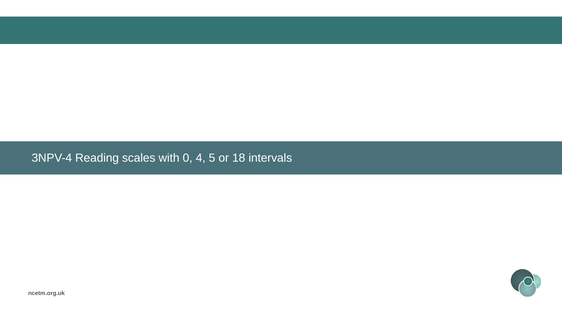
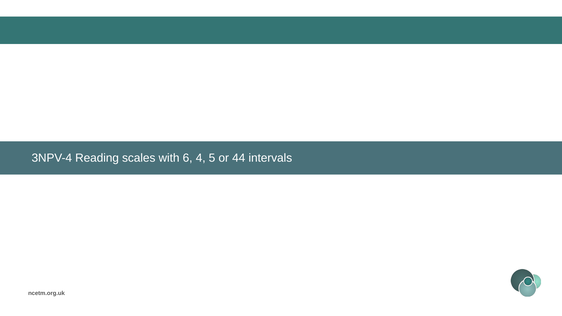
0: 0 -> 6
18: 18 -> 44
